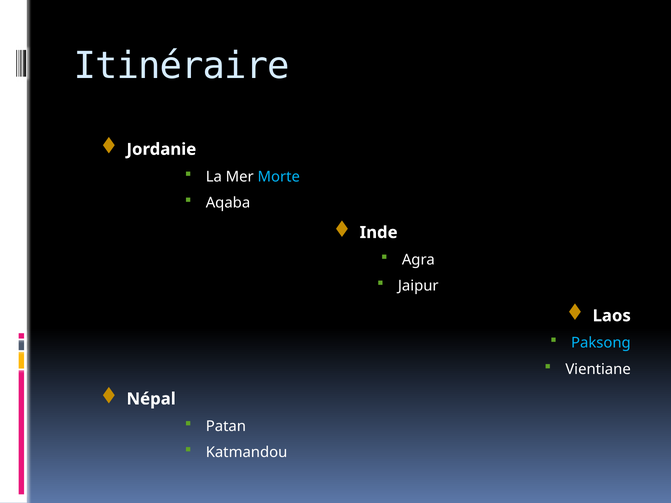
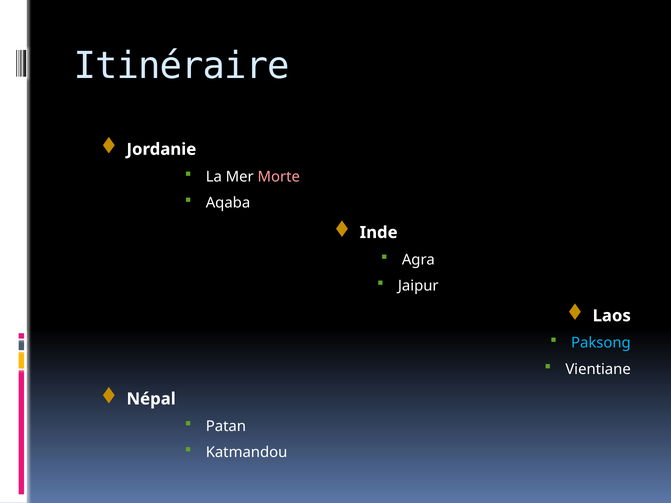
Morte colour: light blue -> pink
